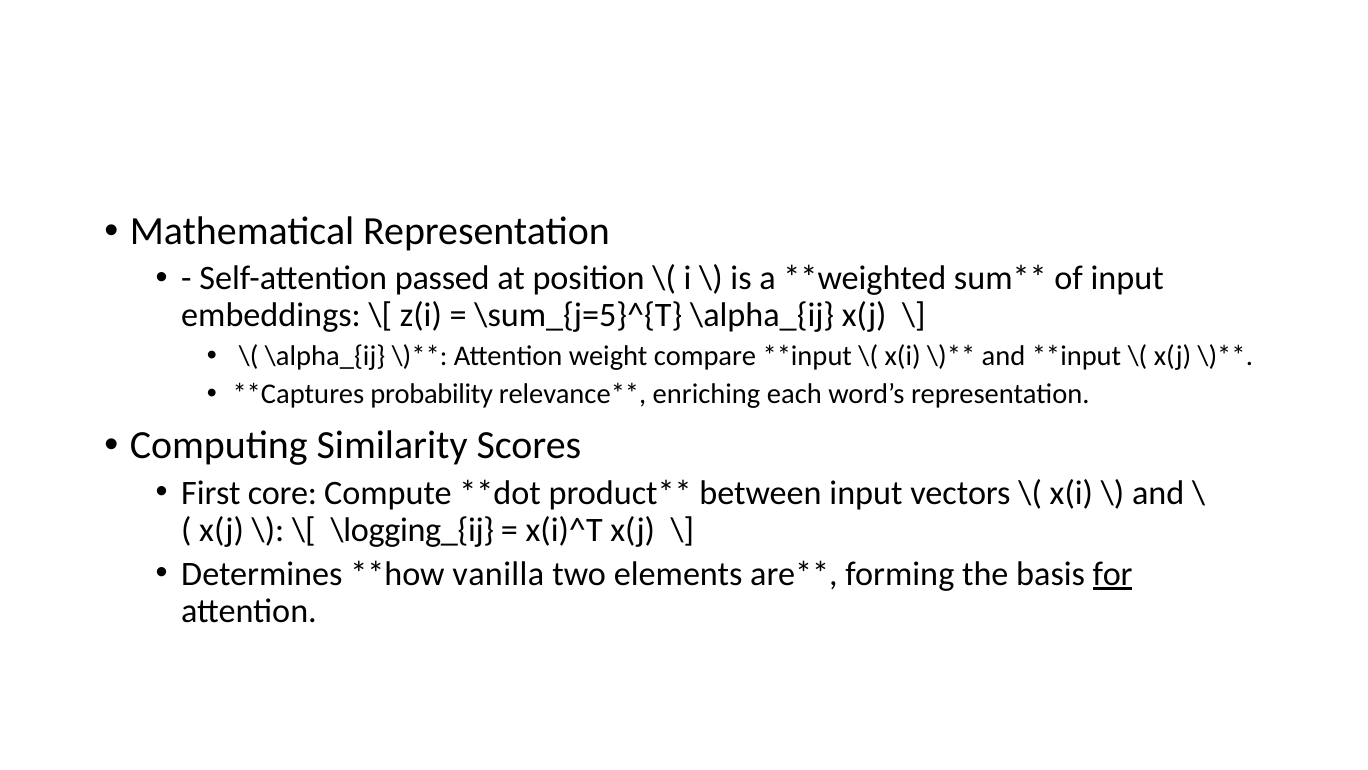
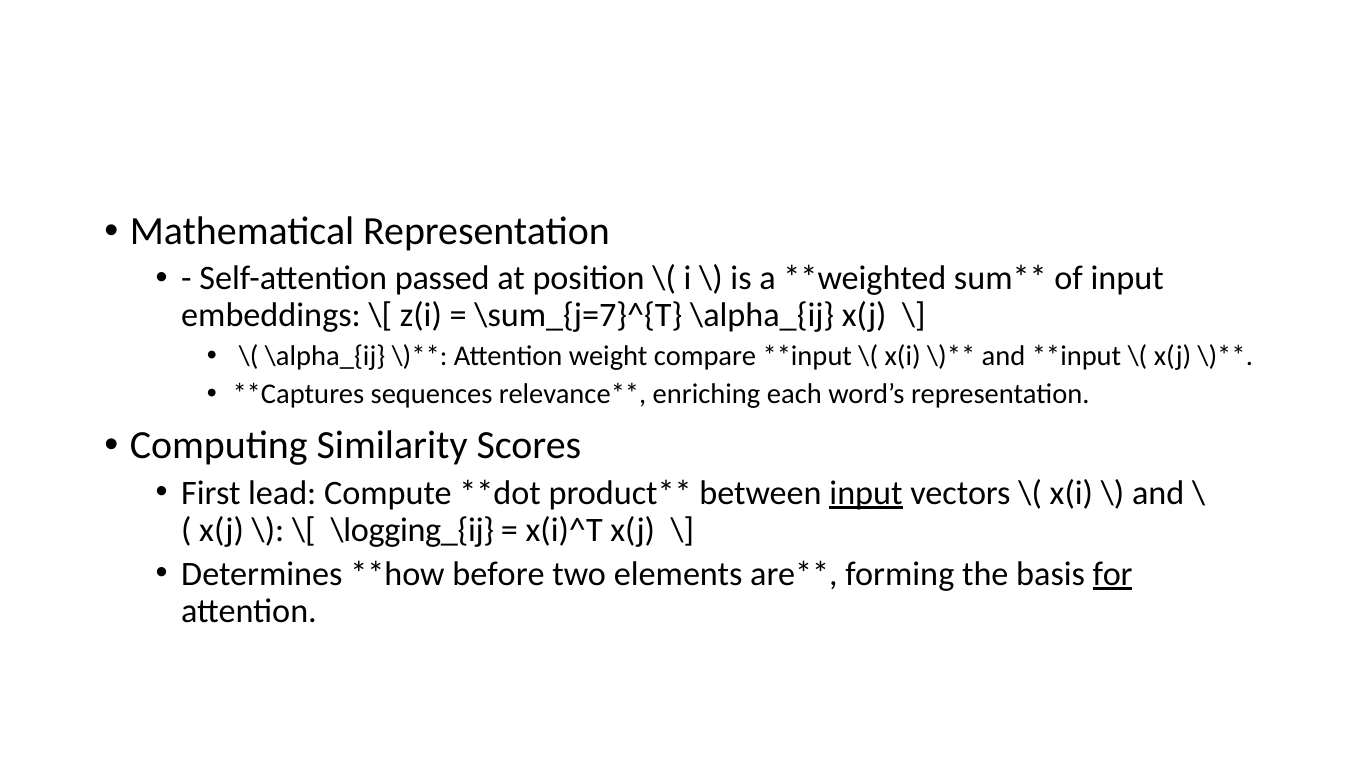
\sum_{j=5}^{T: \sum_{j=5}^{T -> \sum_{j=7}^{T
probability: probability -> sequences
core: core -> lead
input at (866, 492) underline: none -> present
vanilla: vanilla -> before
